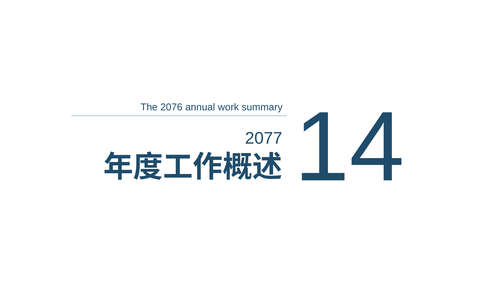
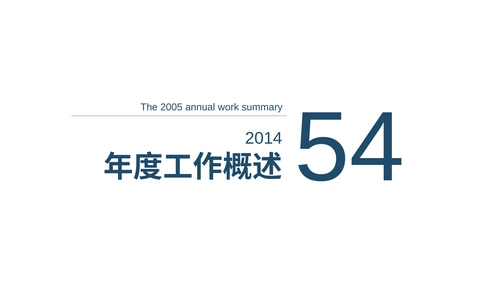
2076: 2076 -> 2005
14: 14 -> 54
2077: 2077 -> 2014
